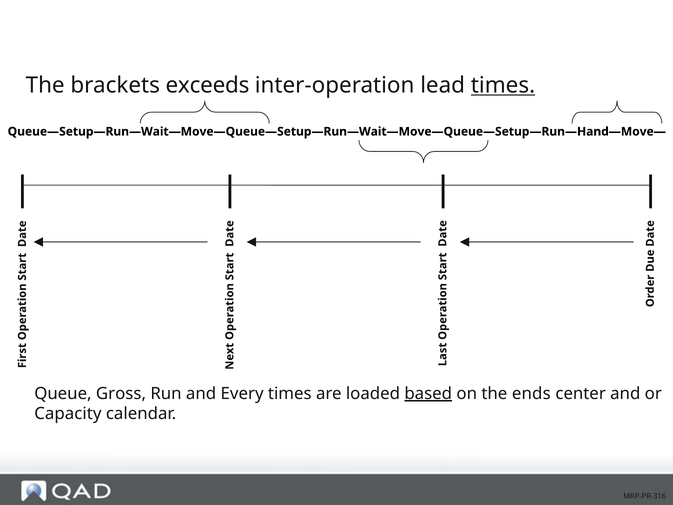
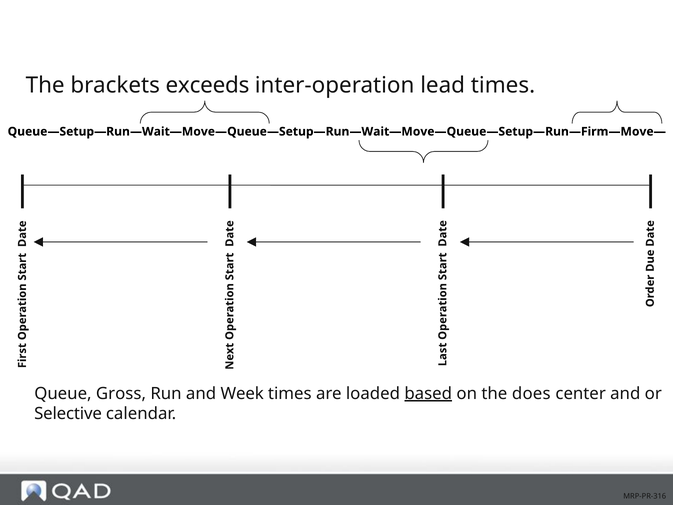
times at (503, 85) underline: present -> none
Queue—Setup—Run—Wait—Move—Queue—Setup—Run—Wait—Move—Queue—Setup—Run—Hand—Move—: Queue—Setup—Run—Wait—Move—Queue—Setup—Run—Wait—Move—Queue—Setup—Run—Hand—Move— -> Queue—Setup—Run—Wait—Move—Queue—Setup—Run—Wait—Move—Queue—Setup—Run—Firm—Move—
Every: Every -> Week
ends: ends -> does
Capacity: Capacity -> Selective
